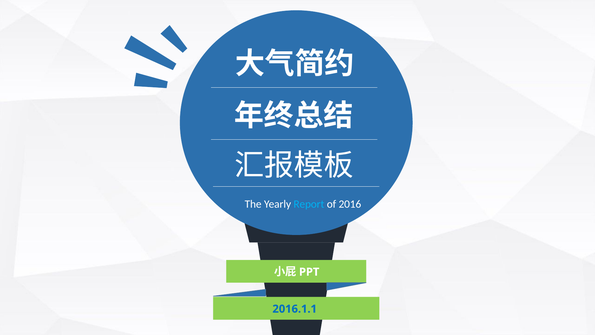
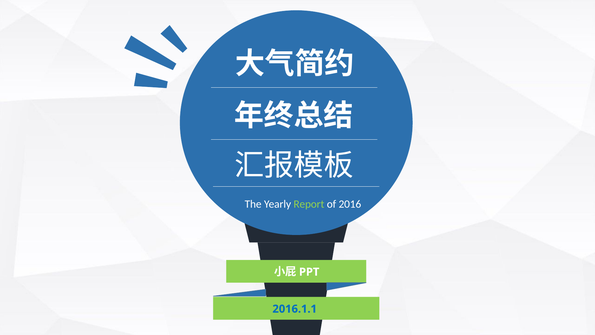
Report colour: light blue -> light green
